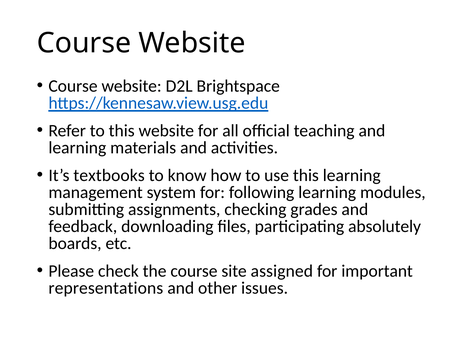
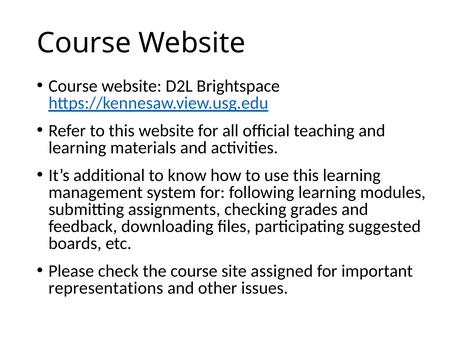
textbooks: textbooks -> additional
absolutely: absolutely -> suggested
